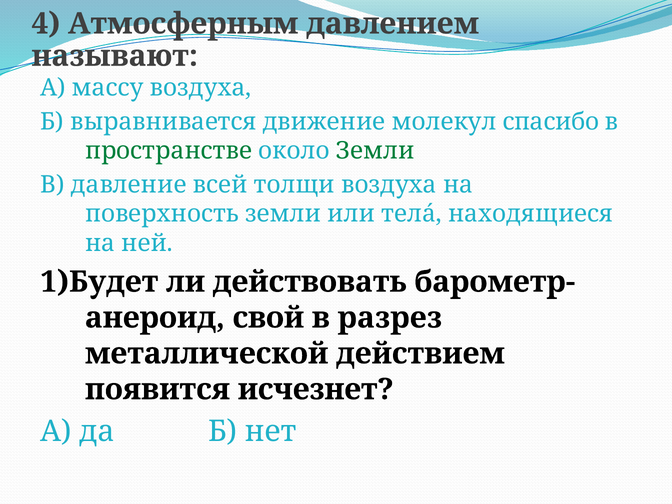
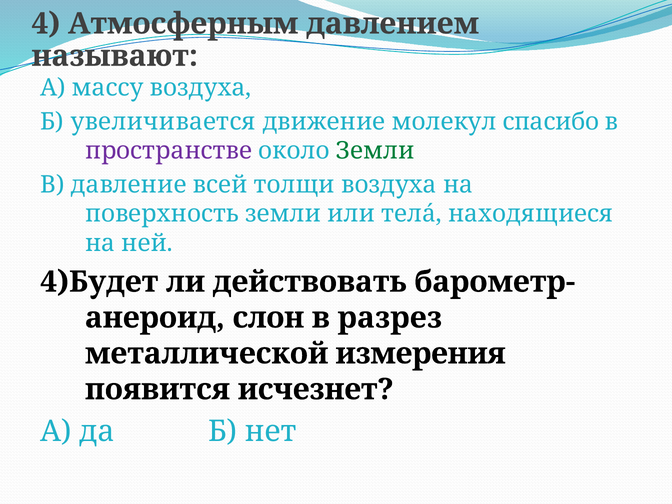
выравнивается: выравнивается -> увеличивается
пространстве colour: green -> purple
1)Будет: 1)Будет -> 4)Будет
свой: свой -> слон
действием: действием -> измерения
